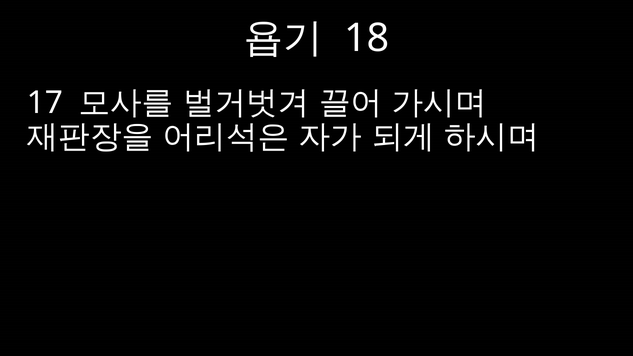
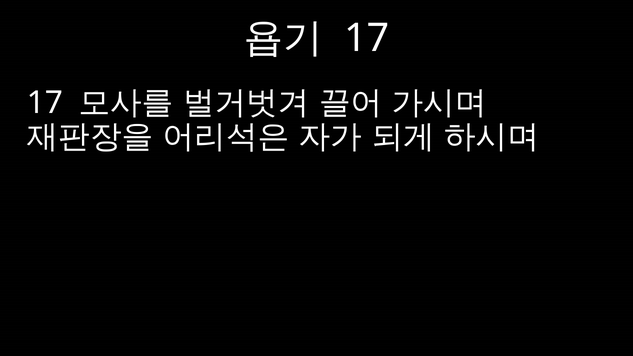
18 at (367, 38): 18 -> 17
